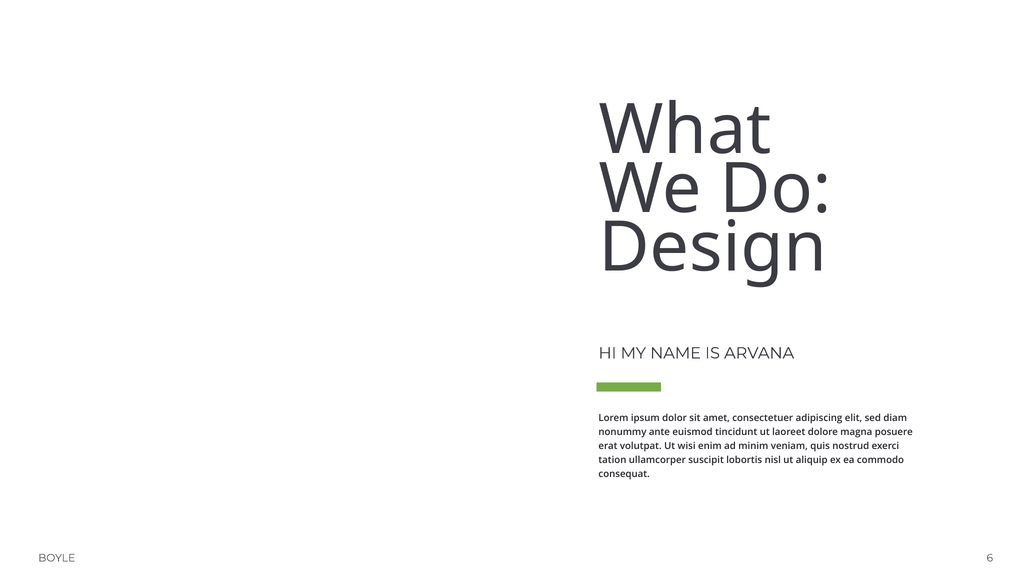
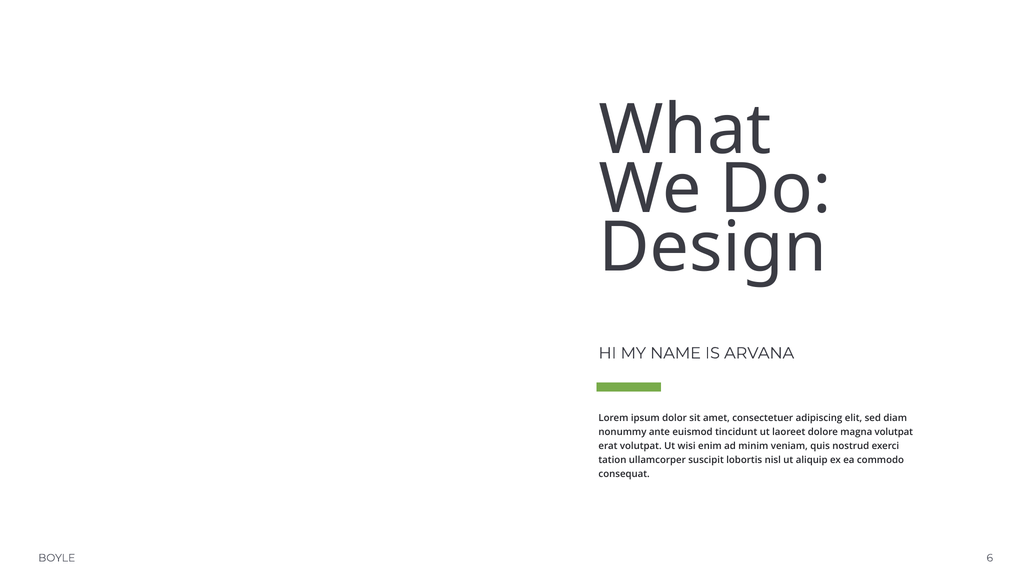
magna posuere: posuere -> volutpat
